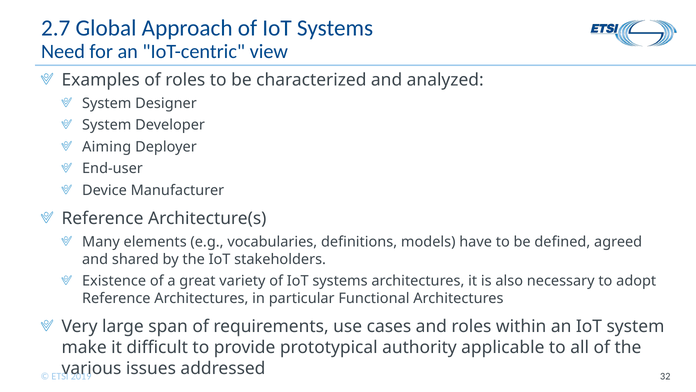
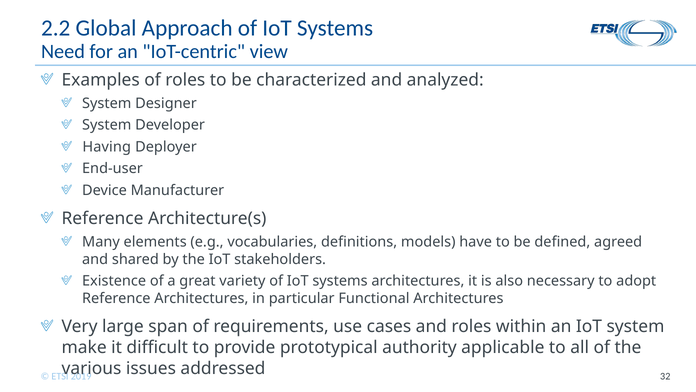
2.7: 2.7 -> 2.2
Aiming: Aiming -> Having
